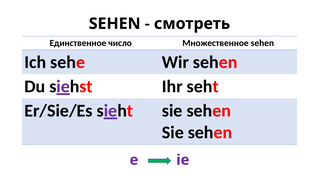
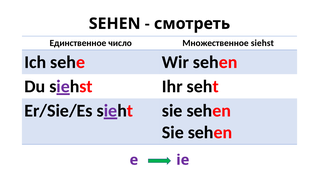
Множественное sehen: sehen -> siehst
